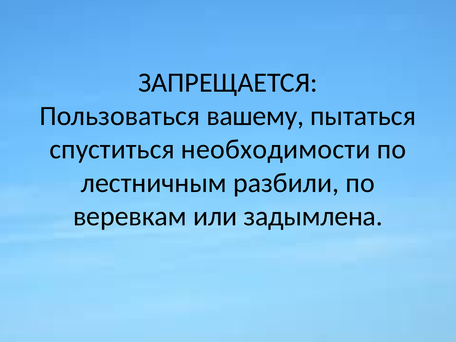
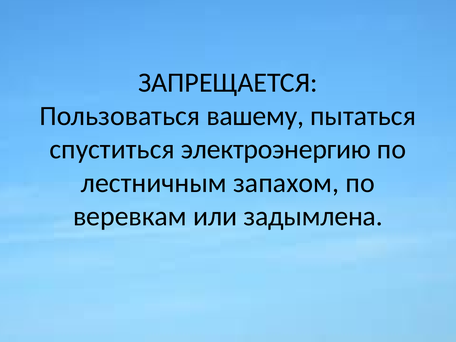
необходимости: необходимости -> электроэнергию
разбили: разбили -> запахом
